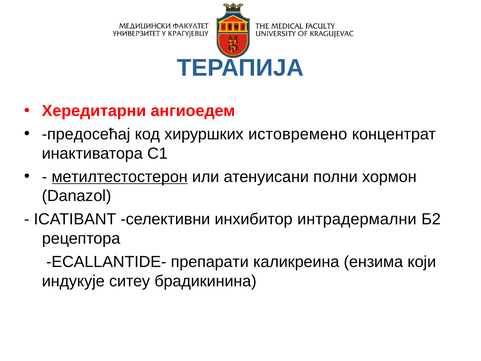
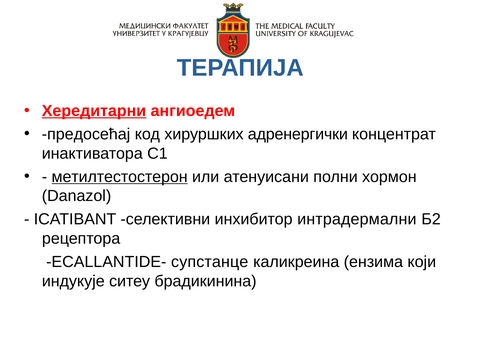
Хередитарни underline: none -> present
истовремено: истовремено -> адренергички
препарати: препарати -> супстанце
